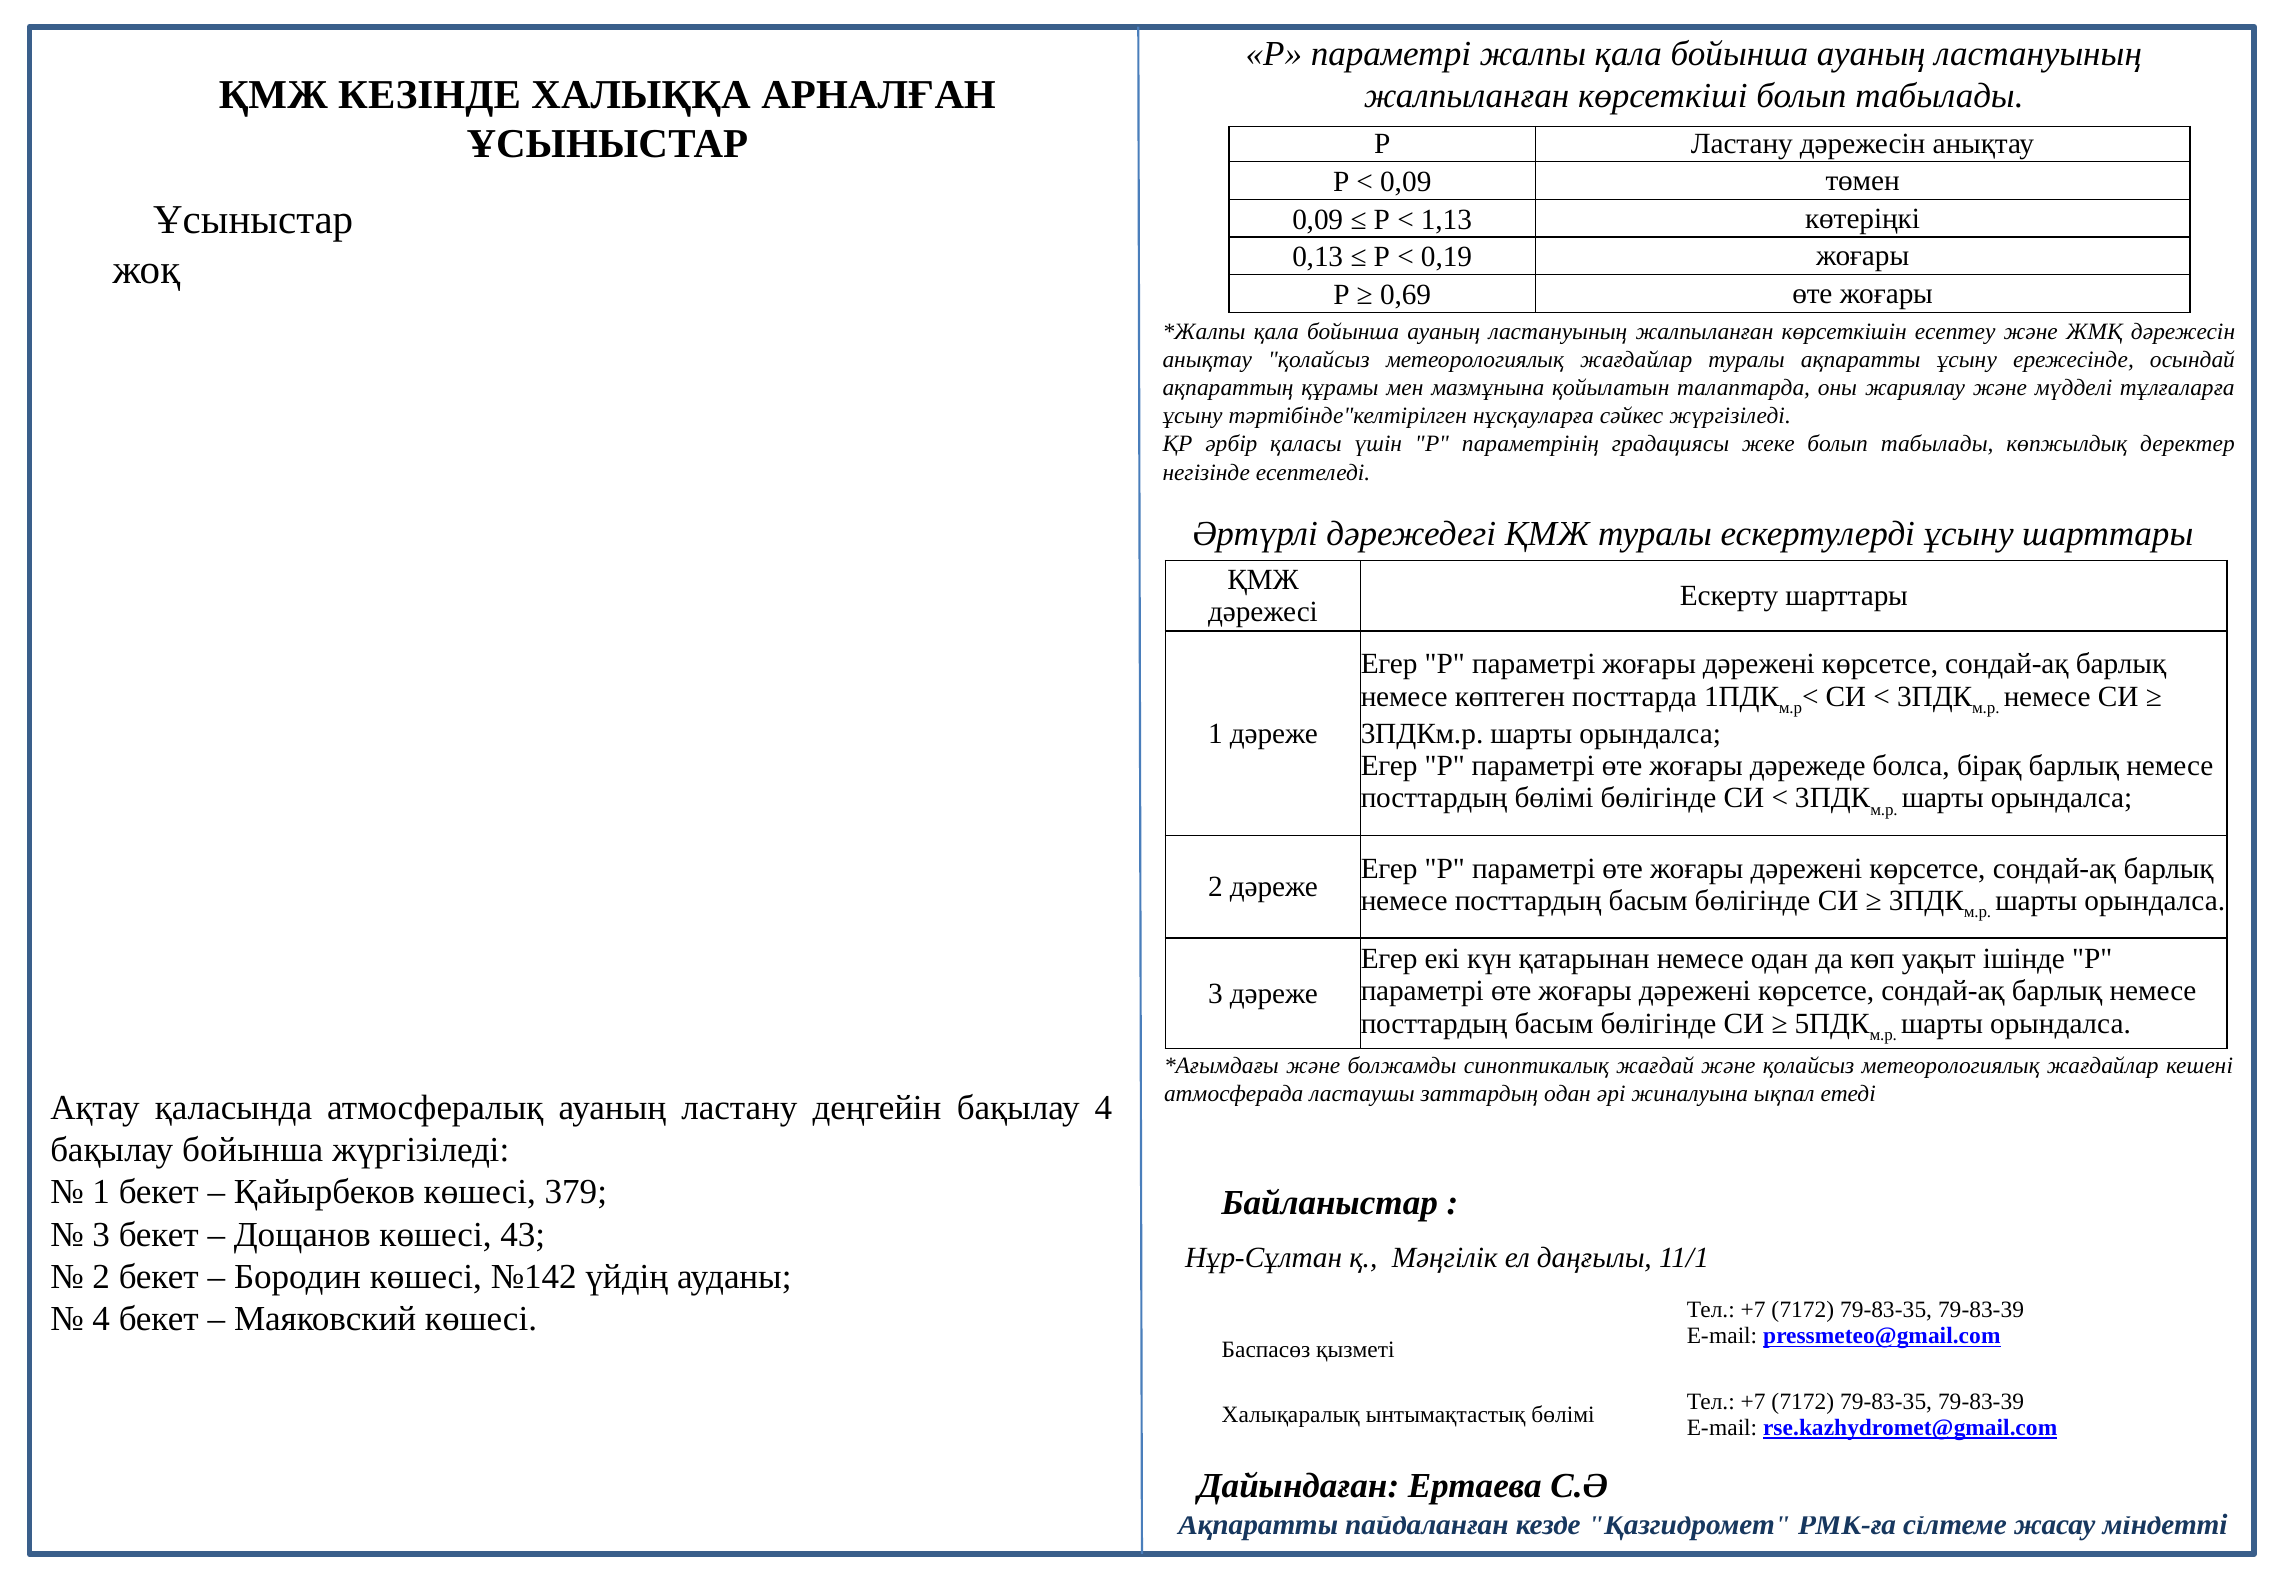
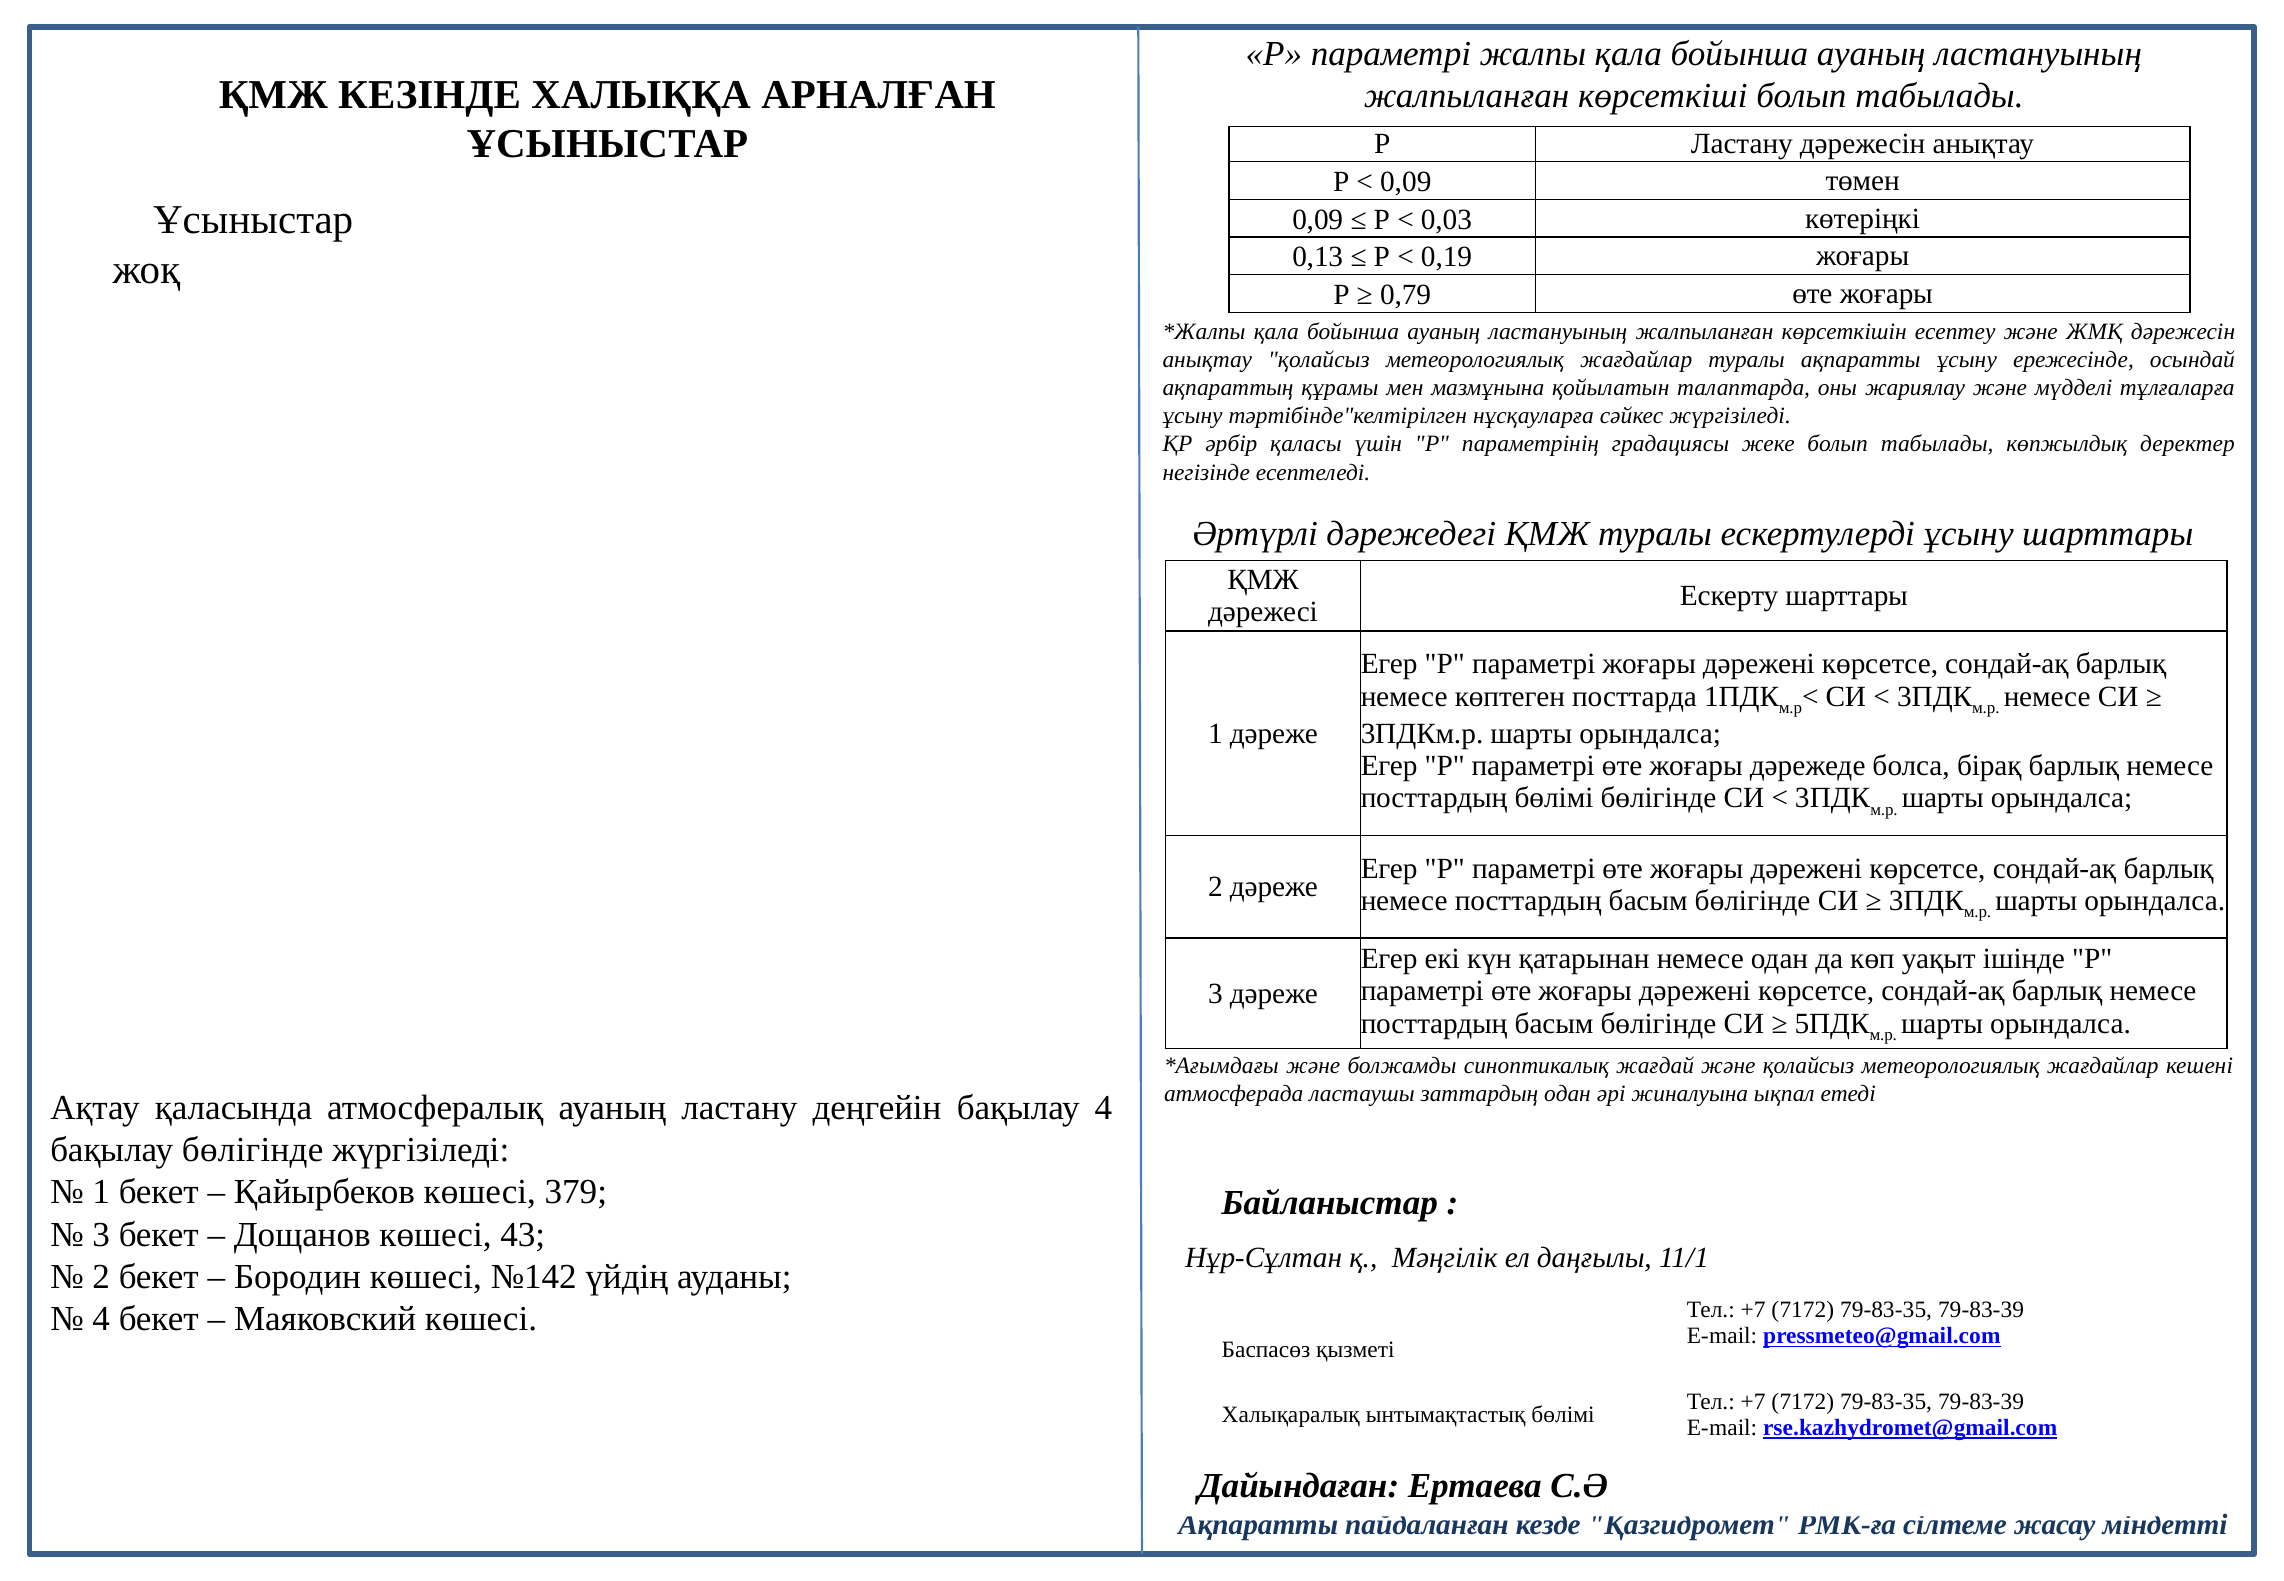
1,13: 1,13 -> 0,03
0,69: 0,69 -> 0,79
бақылау бойынша: бойынша -> бөлігінде
